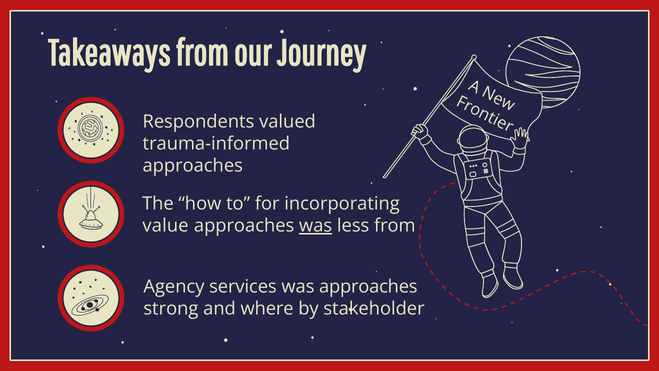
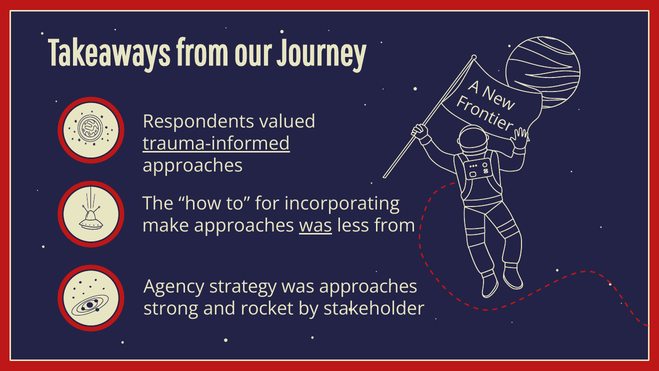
trauma-informed underline: none -> present
value: value -> make
services: services -> strategy
where: where -> rocket
